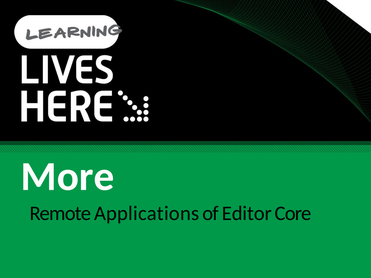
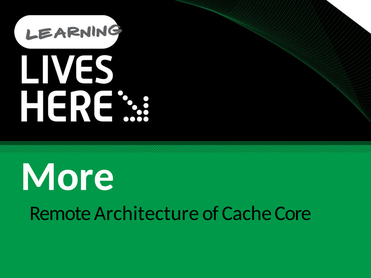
Applications: Applications -> Architecture
Editor: Editor -> Cache
